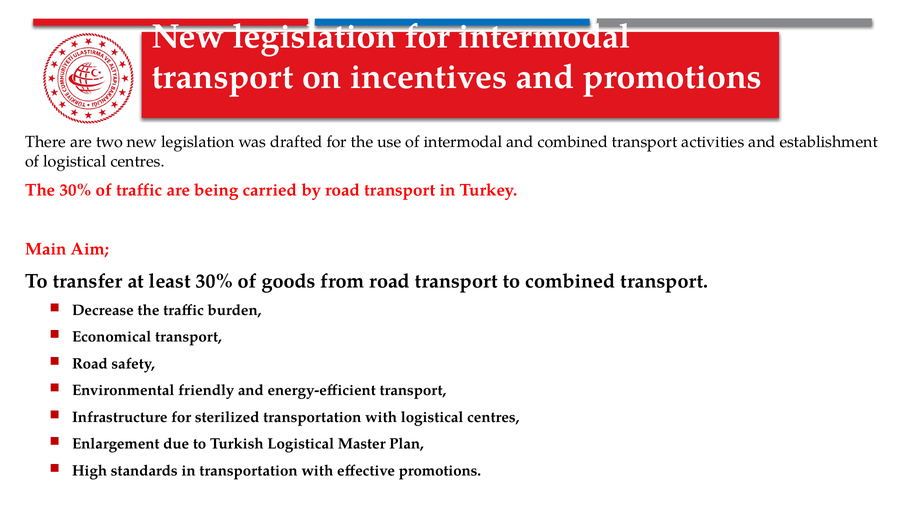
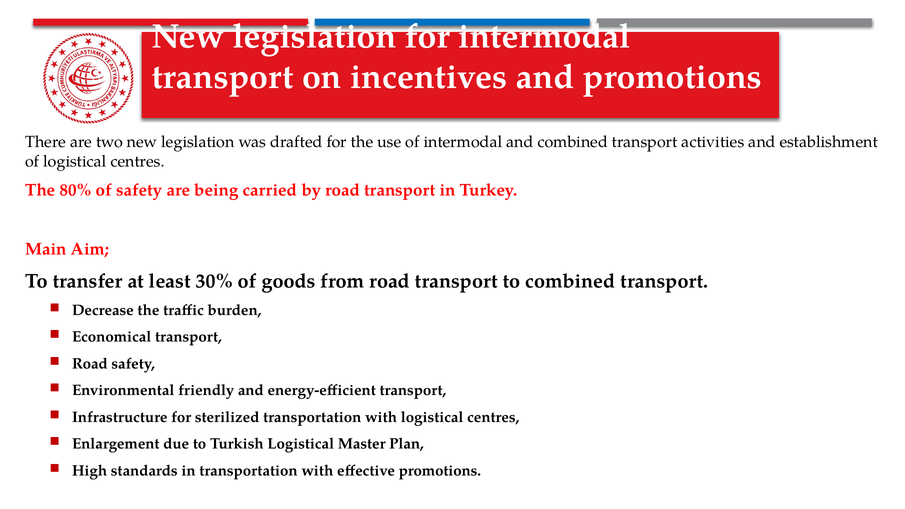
The 30%: 30% -> 80%
of traffic: traffic -> safety
